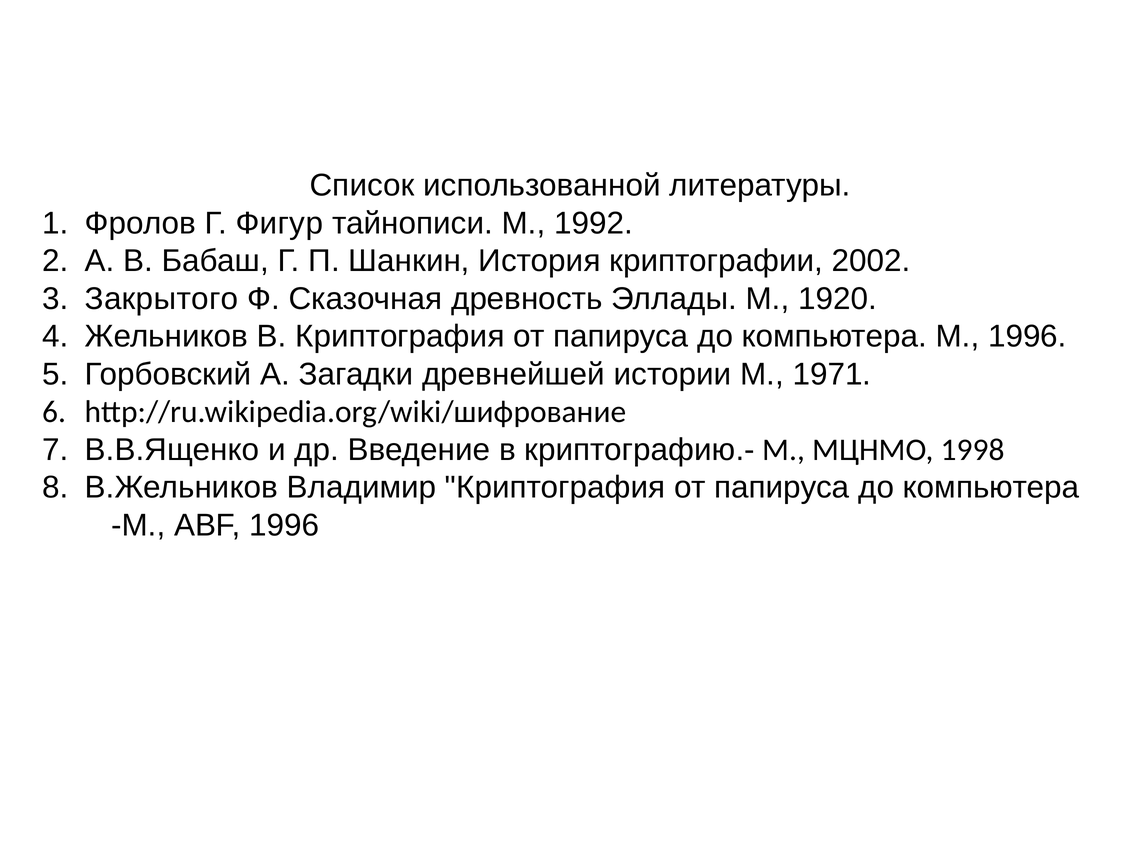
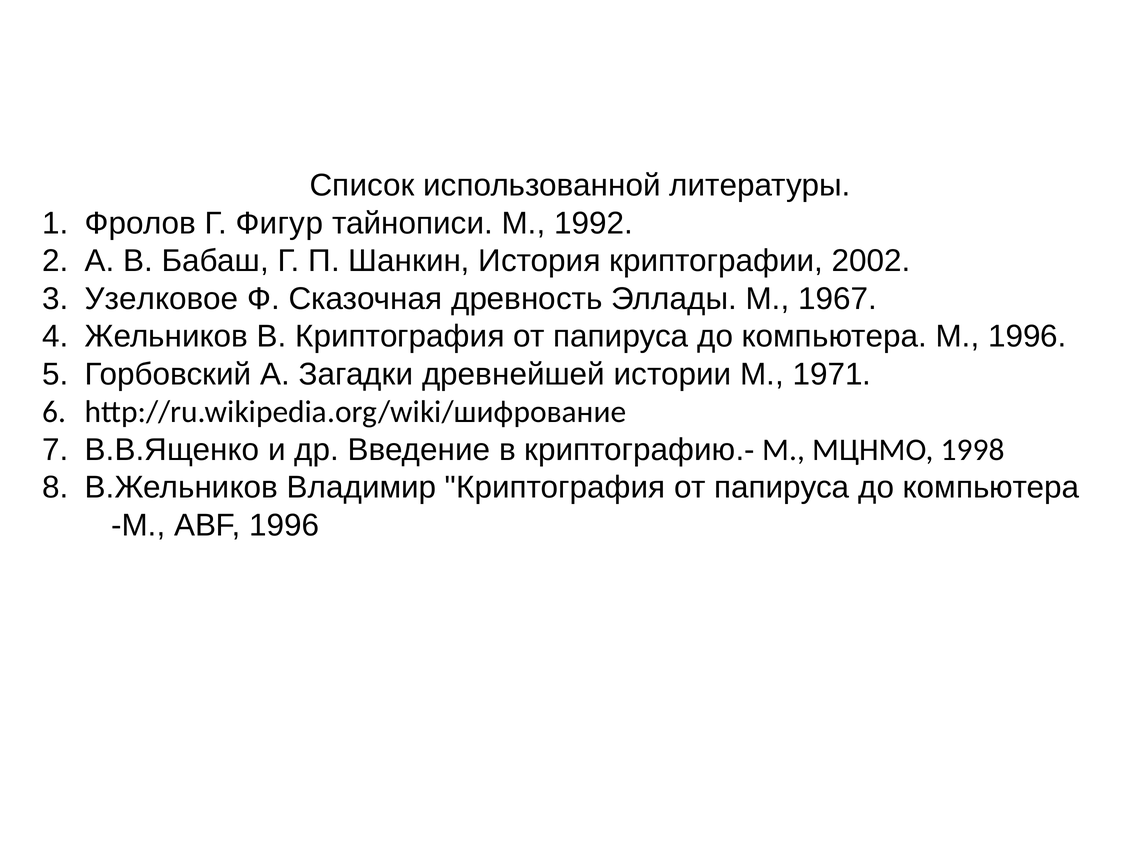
Закрытого: Закрытого -> Узелковое
1920: 1920 -> 1967
